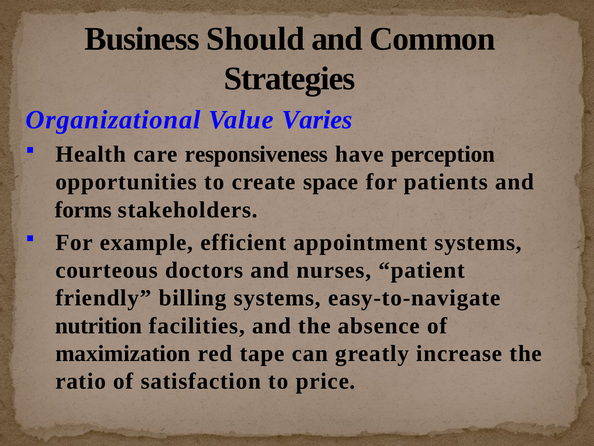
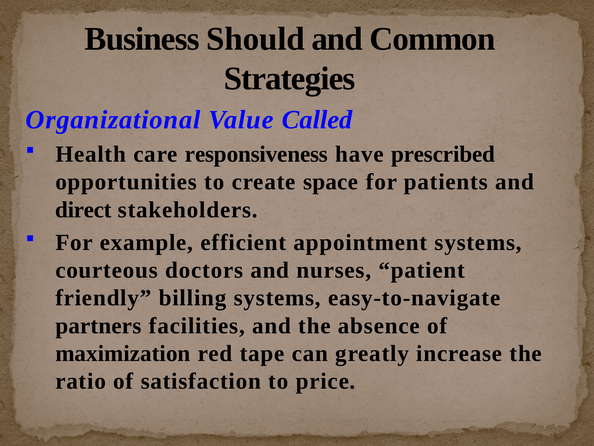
Varies: Varies -> Called
perception: perception -> prescribed
forms: forms -> direct
nutrition: nutrition -> partners
